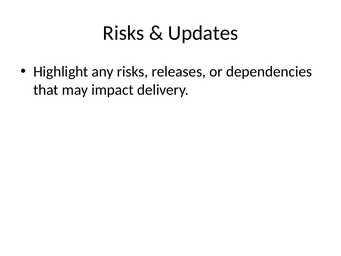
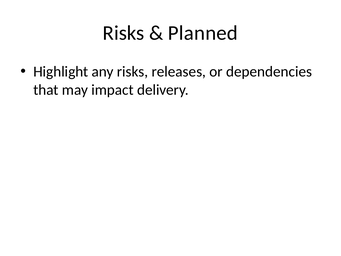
Updates: Updates -> Planned
